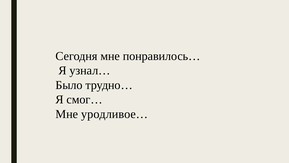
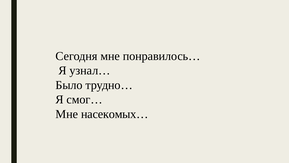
уродливое…: уродливое… -> насекомых…
